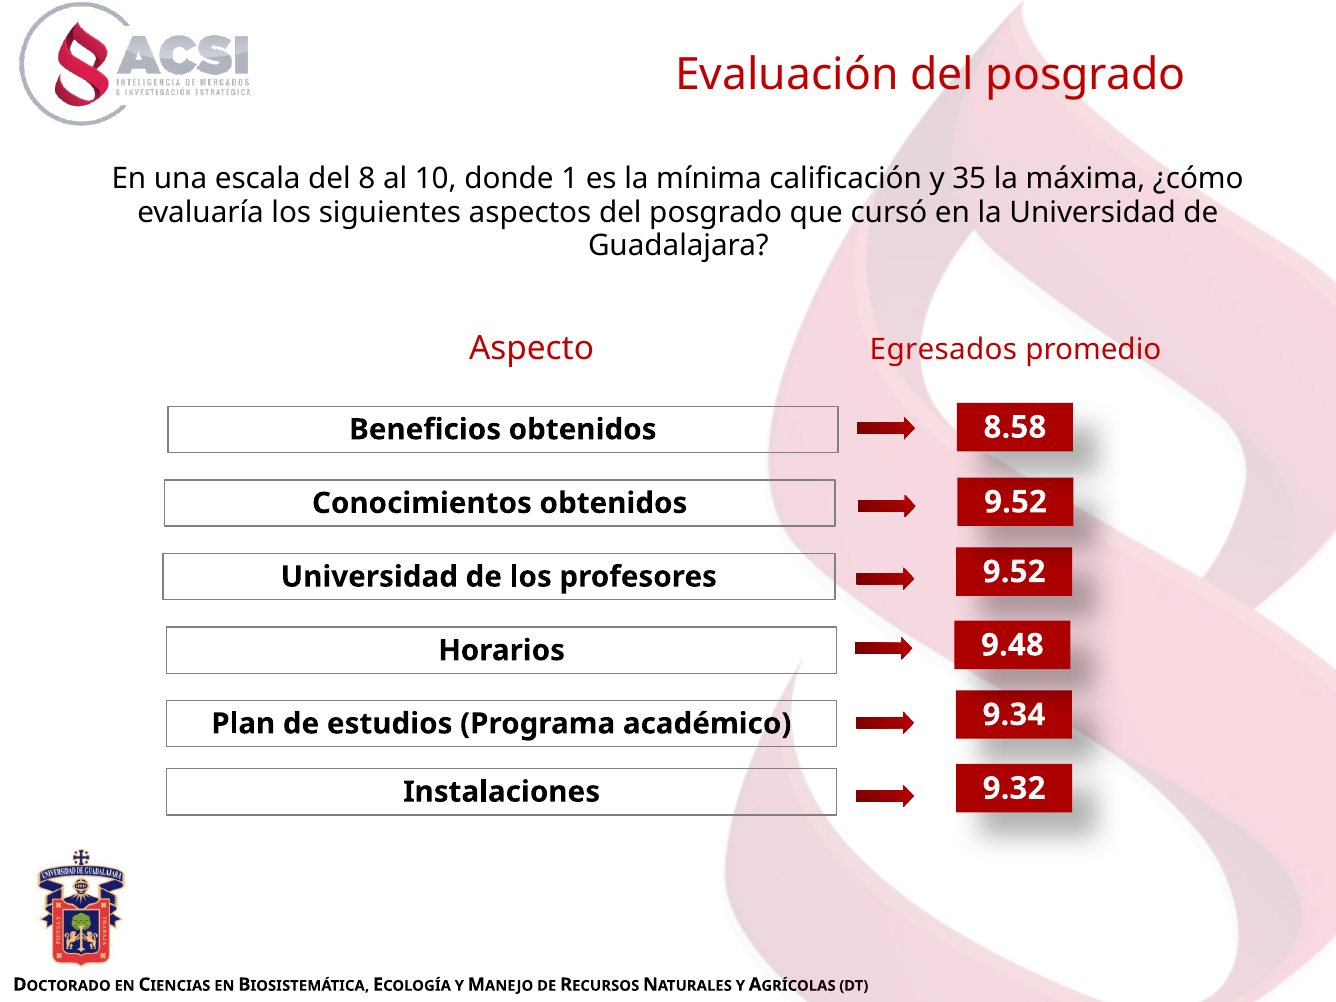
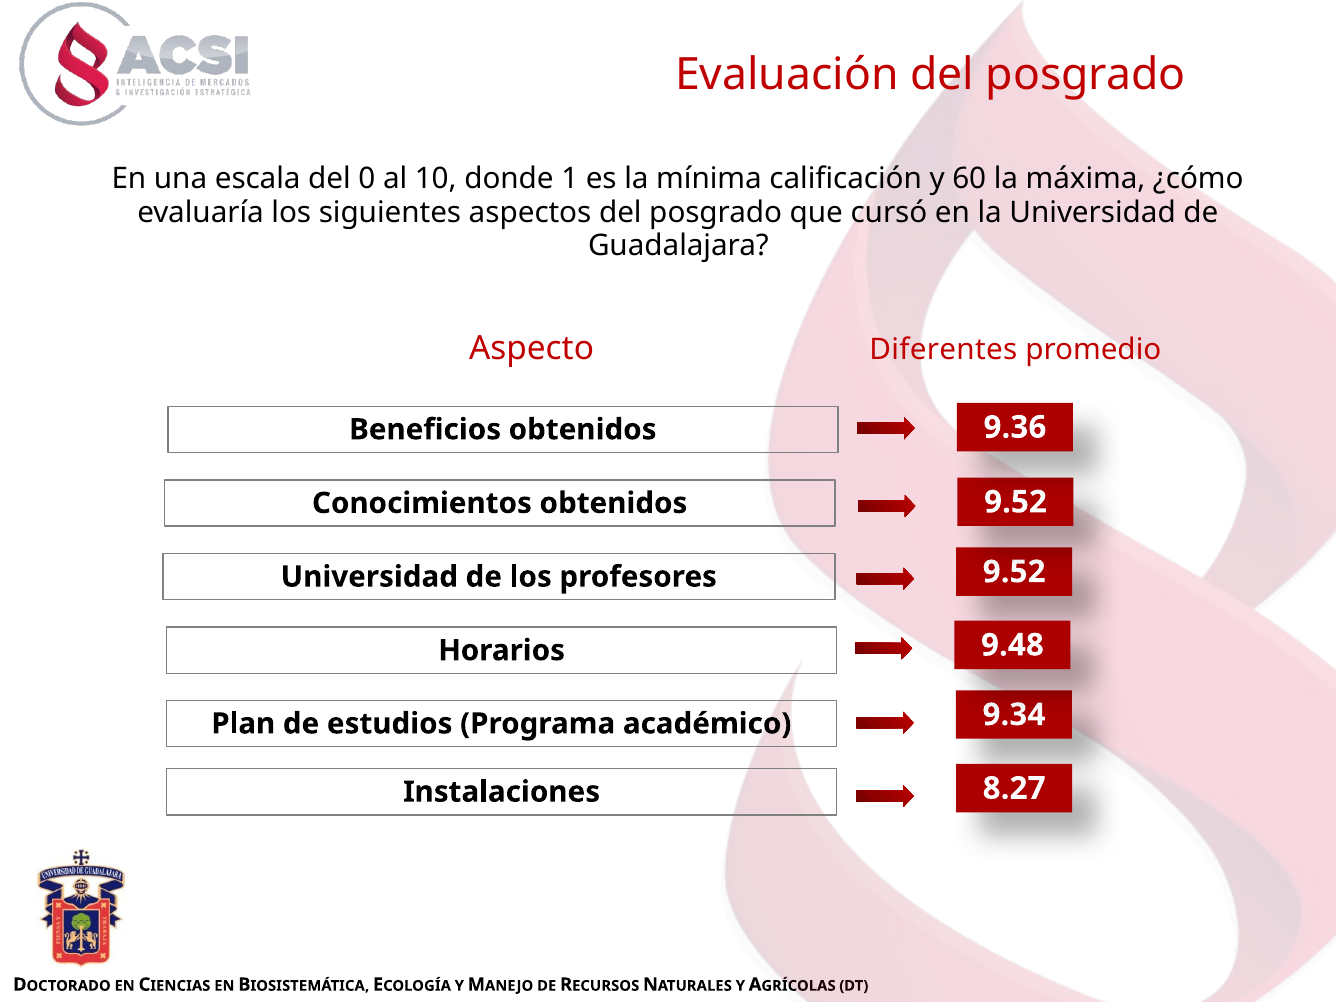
8: 8 -> 0
35: 35 -> 60
Egresados: Egresados -> Diferentes
8.58: 8.58 -> 9.36
9.32: 9.32 -> 8.27
